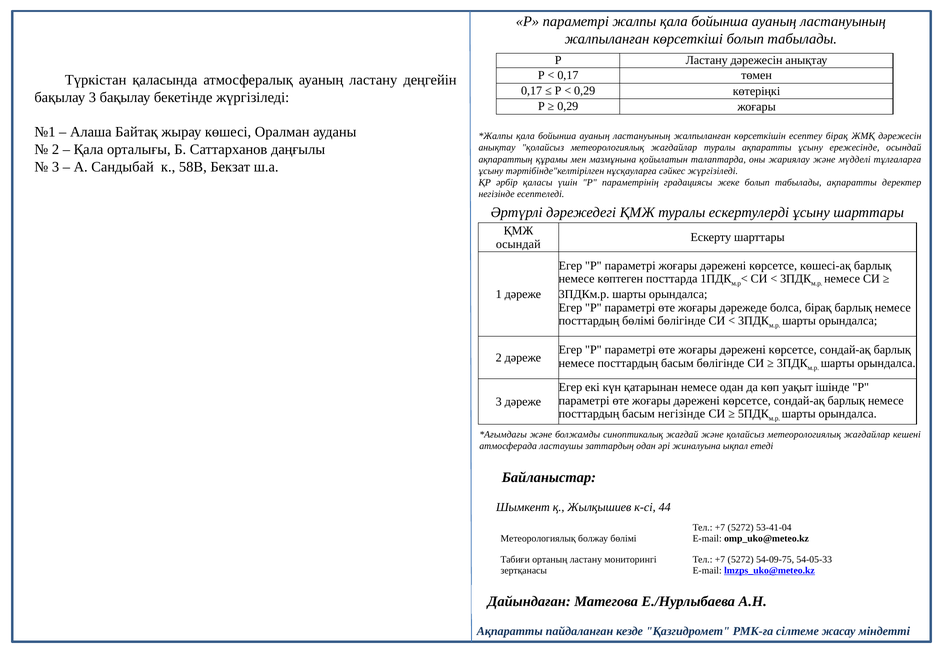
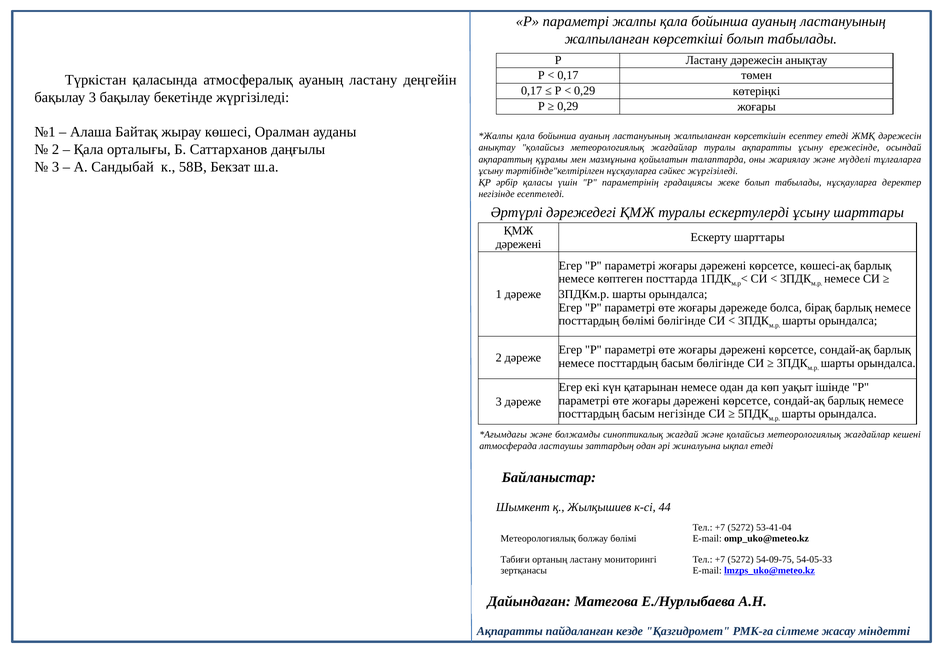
есептеу бірақ: бірақ -> етеді
табылады ақпаратты: ақпаратты -> нұсқауларға
осындай at (518, 244): осындай -> дәрежені
